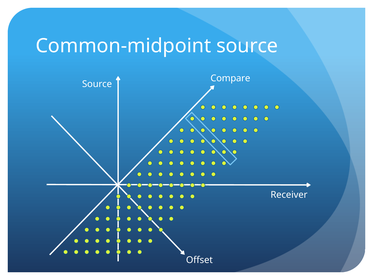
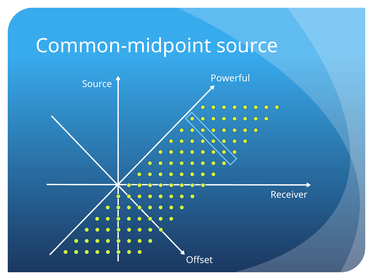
Compare: Compare -> Powerful
